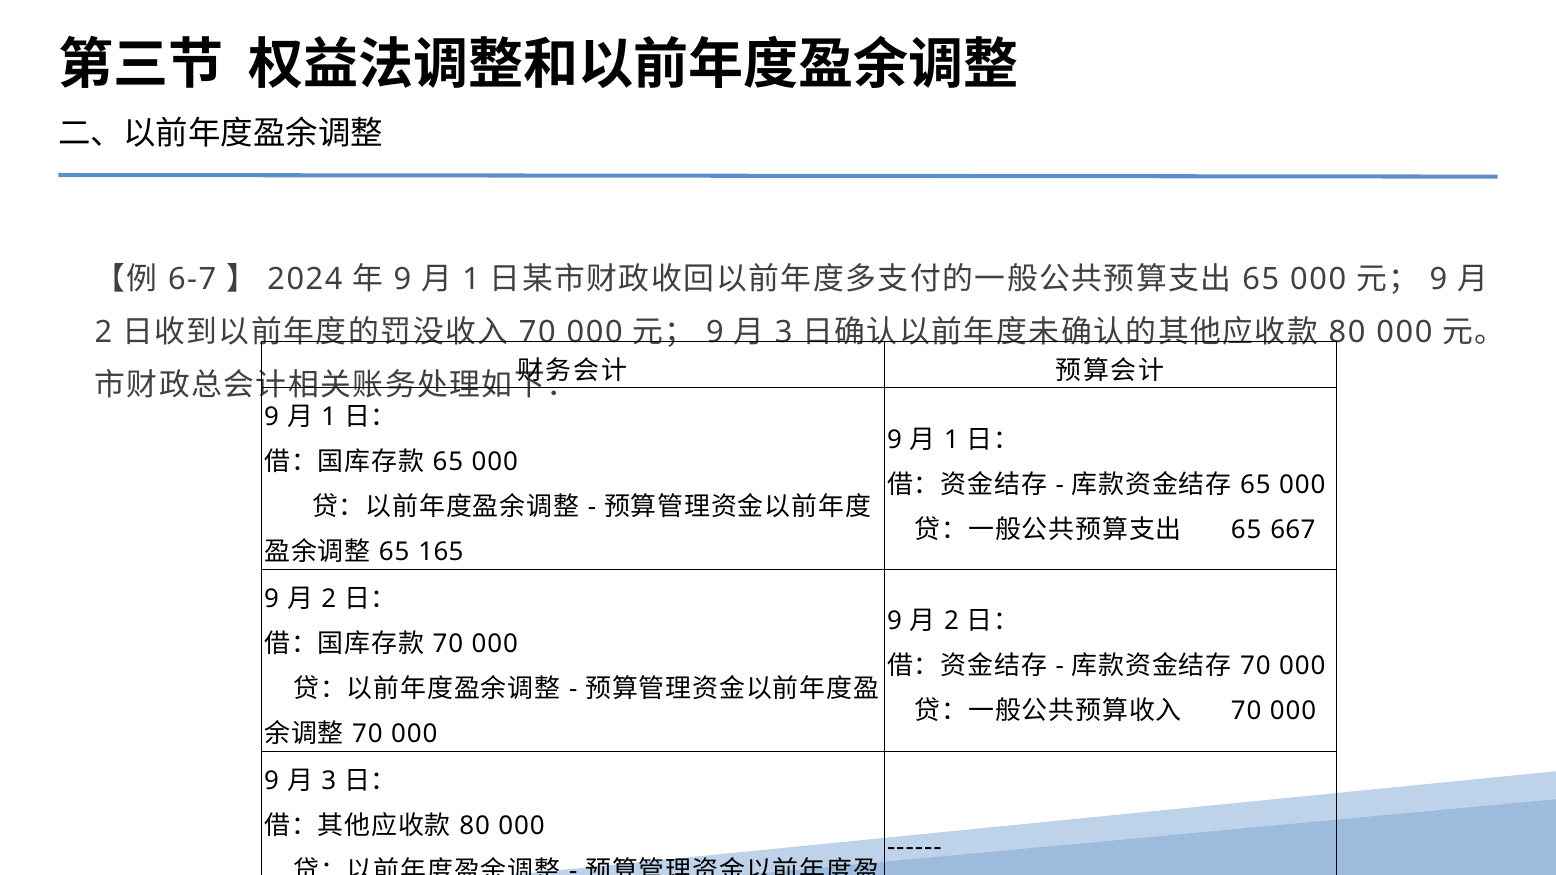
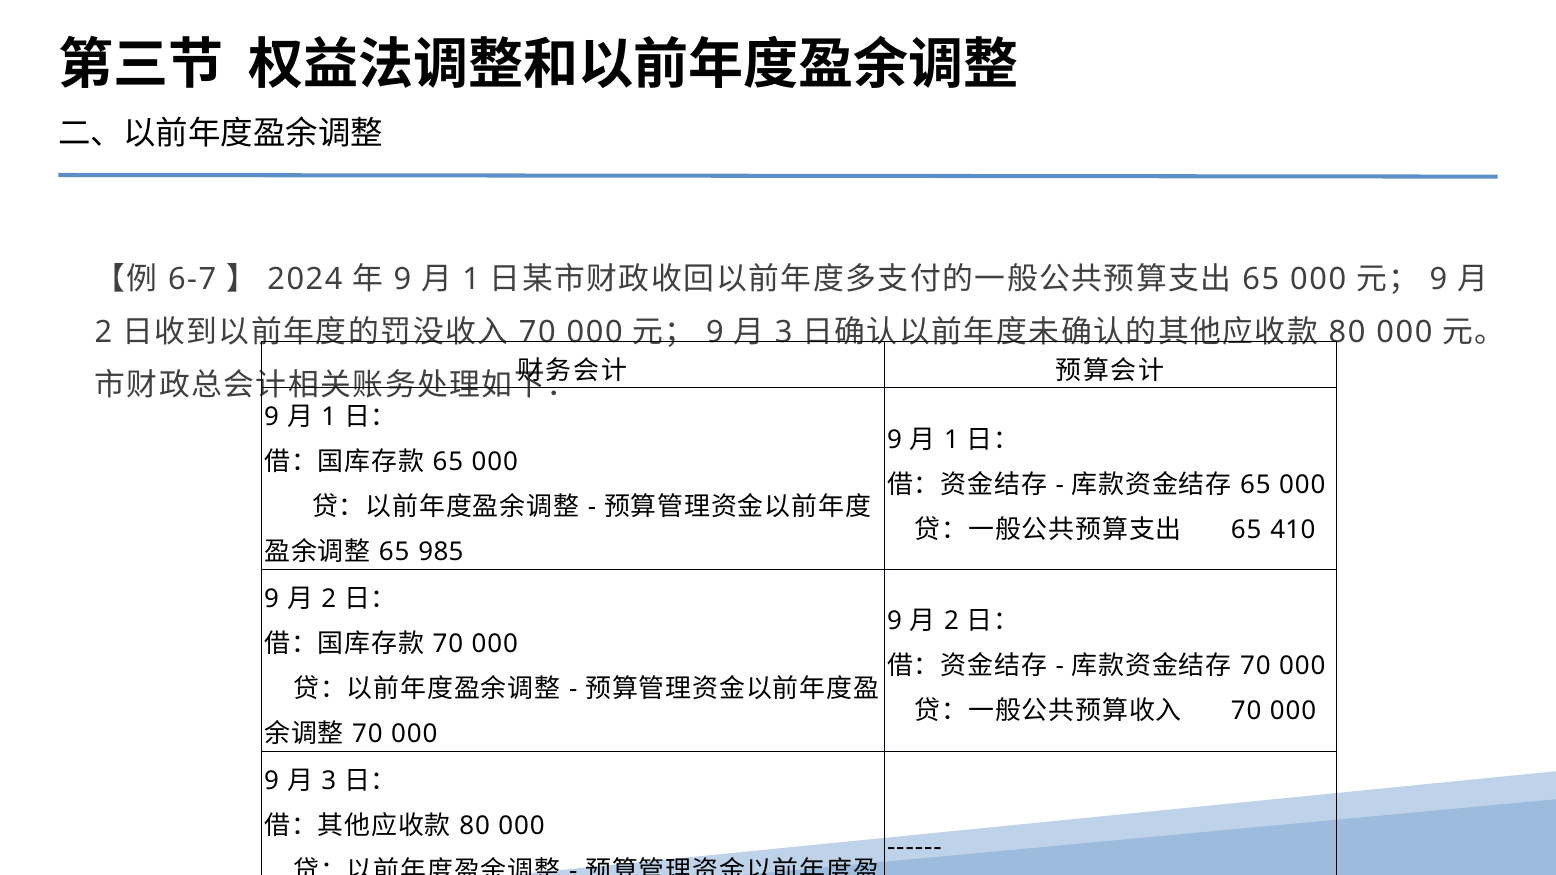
667: 667 -> 410
165: 165 -> 985
